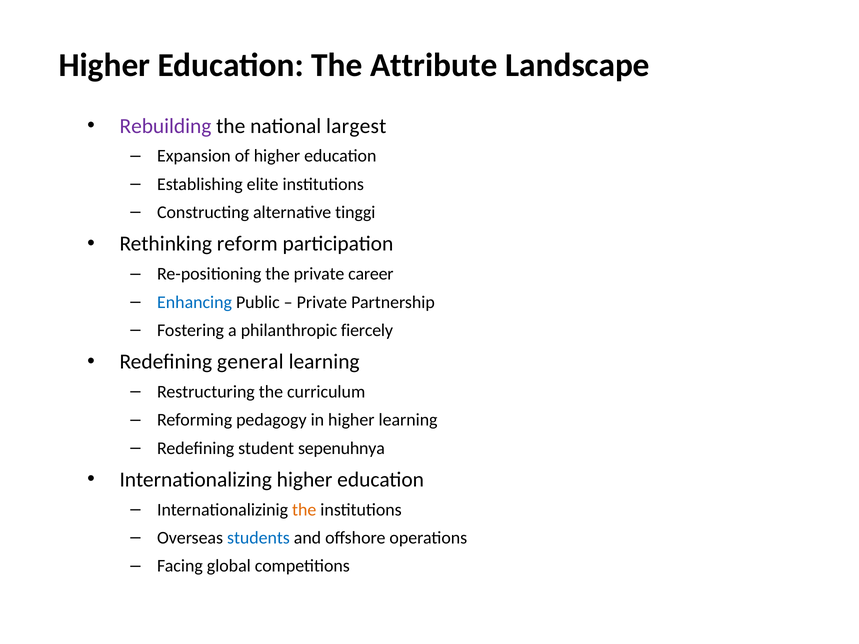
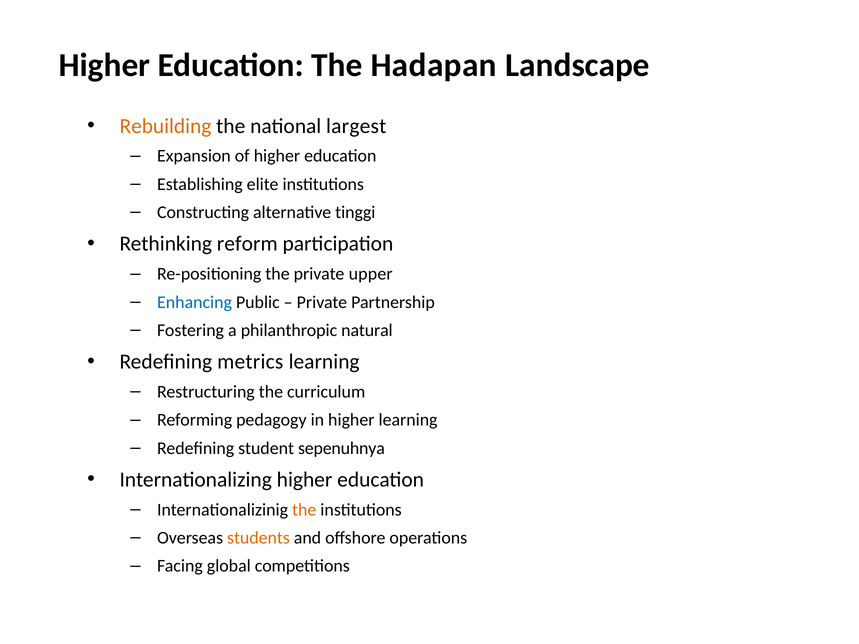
Attribute: Attribute -> Hadapan
Rebuilding colour: purple -> orange
career: career -> upper
fiercely: fiercely -> natural
general: general -> metrics
students colour: blue -> orange
